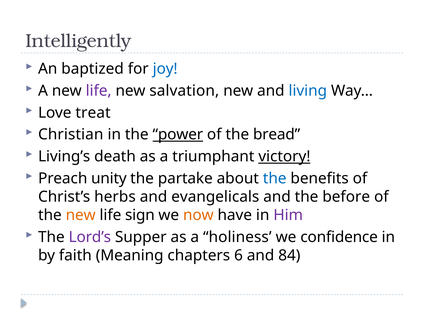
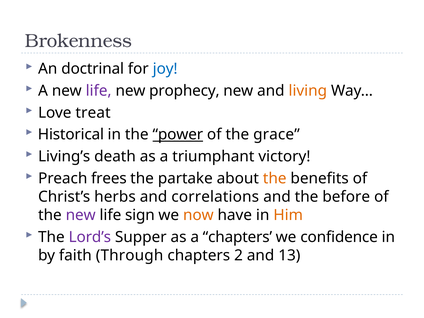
Intelligently: Intelligently -> Brokenness
baptized: baptized -> doctrinal
salvation: salvation -> prophecy
living colour: blue -> orange
Christian: Christian -> Historical
bread: bread -> grace
victory underline: present -> none
unity: unity -> frees
the at (275, 178) colour: blue -> orange
evangelicals: evangelicals -> correlations
new at (81, 215) colour: orange -> purple
Him colour: purple -> orange
a holiness: holiness -> chapters
Meaning: Meaning -> Through
6: 6 -> 2
84: 84 -> 13
